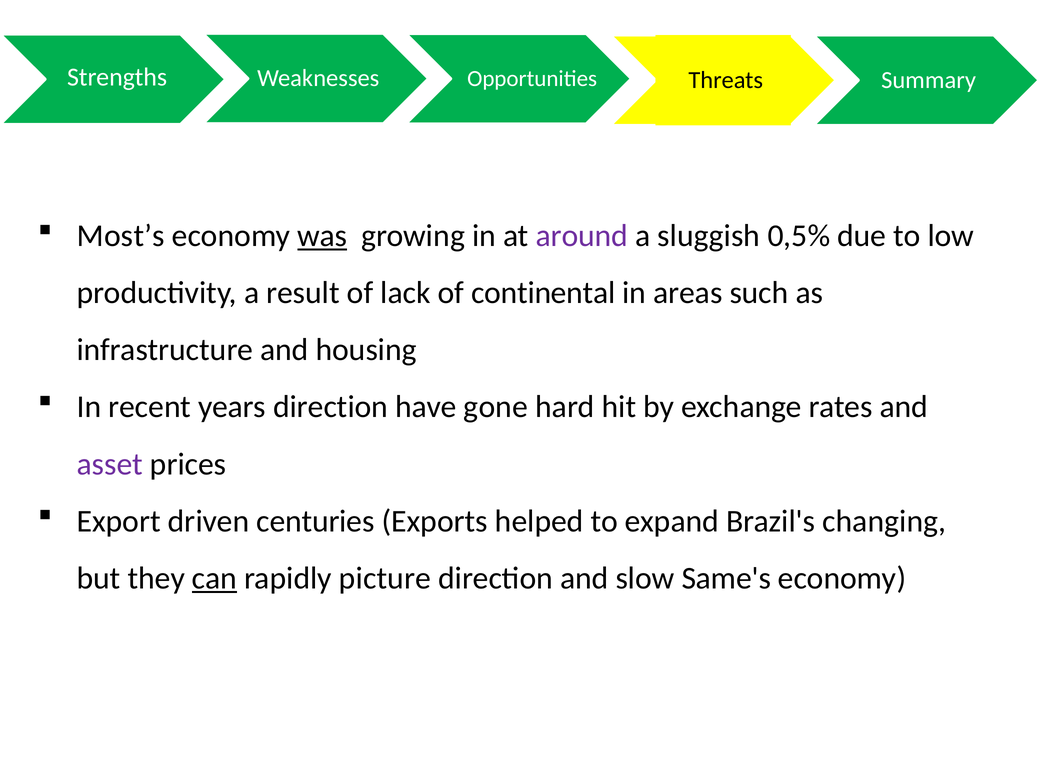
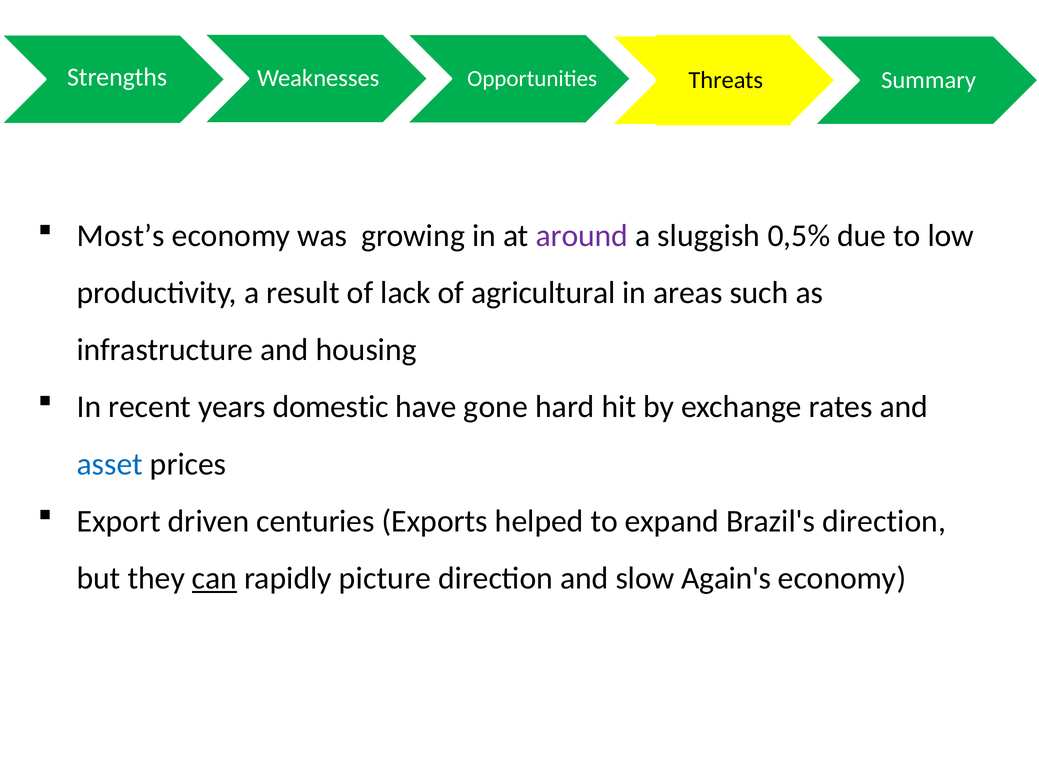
was underline: present -> none
continental: continental -> agricultural
years direction: direction -> domestic
asset colour: purple -> blue
Brazil's changing: changing -> direction
Same's: Same's -> Again's
